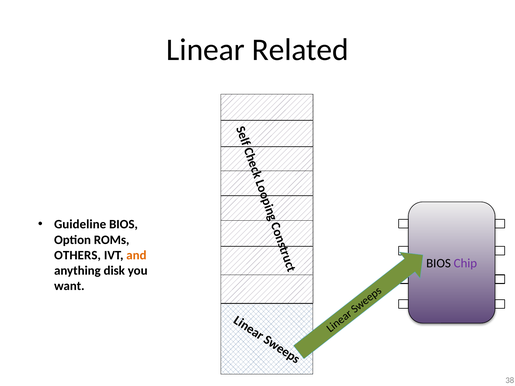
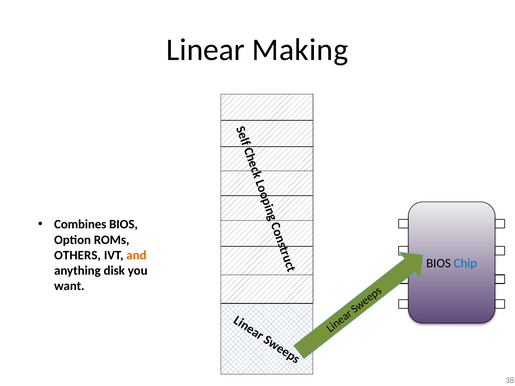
Related: Related -> Making
Guideline: Guideline -> Combines
Chip colour: purple -> blue
